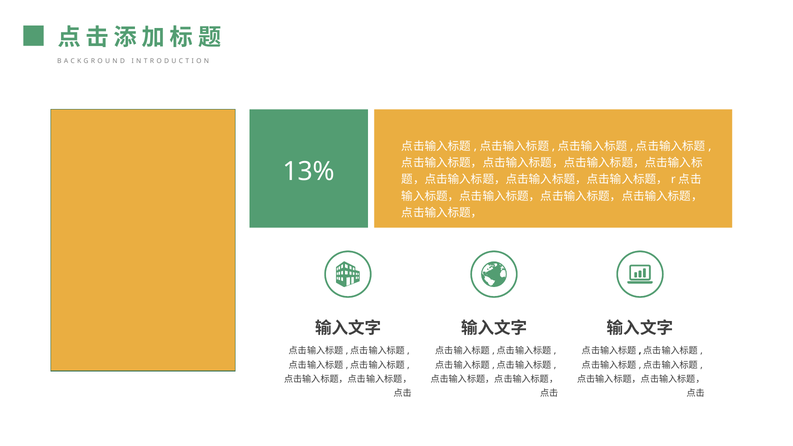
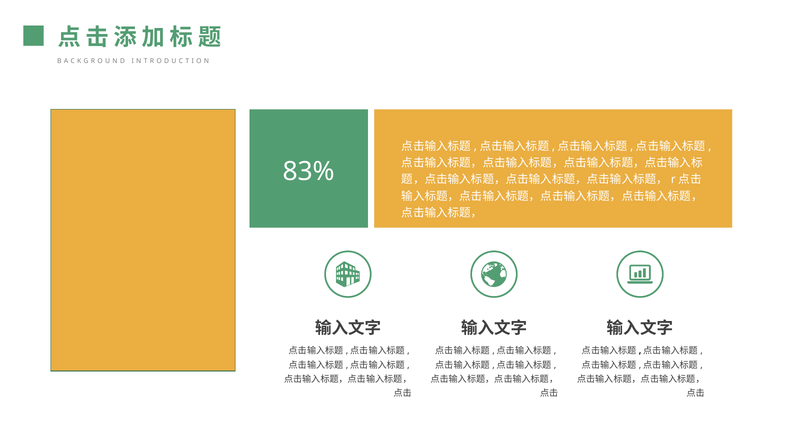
13%: 13% -> 83%
